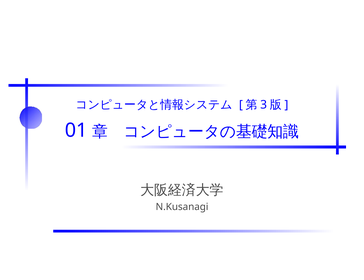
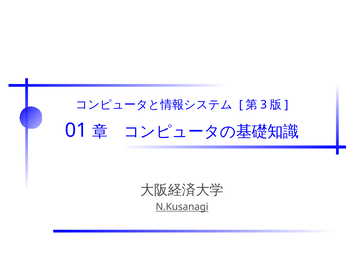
N.Kusanagi underline: none -> present
